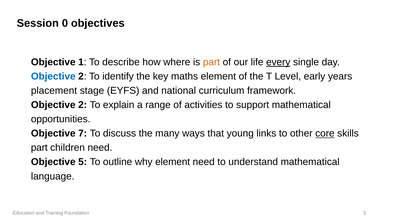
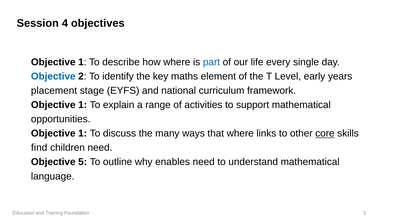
0: 0 -> 4
part at (211, 62) colour: orange -> blue
every underline: present -> none
2 at (83, 105): 2 -> 1
7 at (83, 133): 7 -> 1
that young: young -> where
part at (39, 148): part -> find
why element: element -> enables
